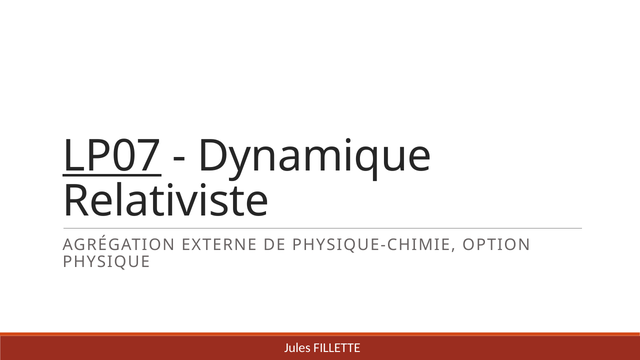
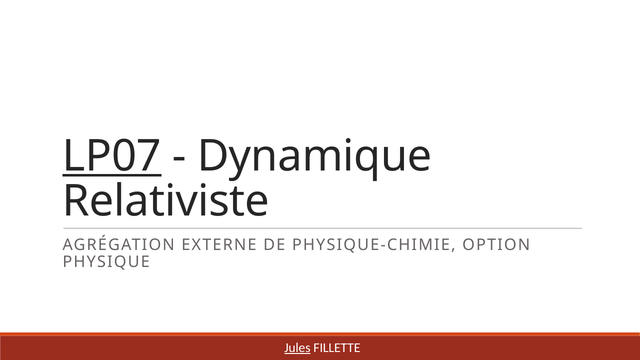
Jules underline: none -> present
